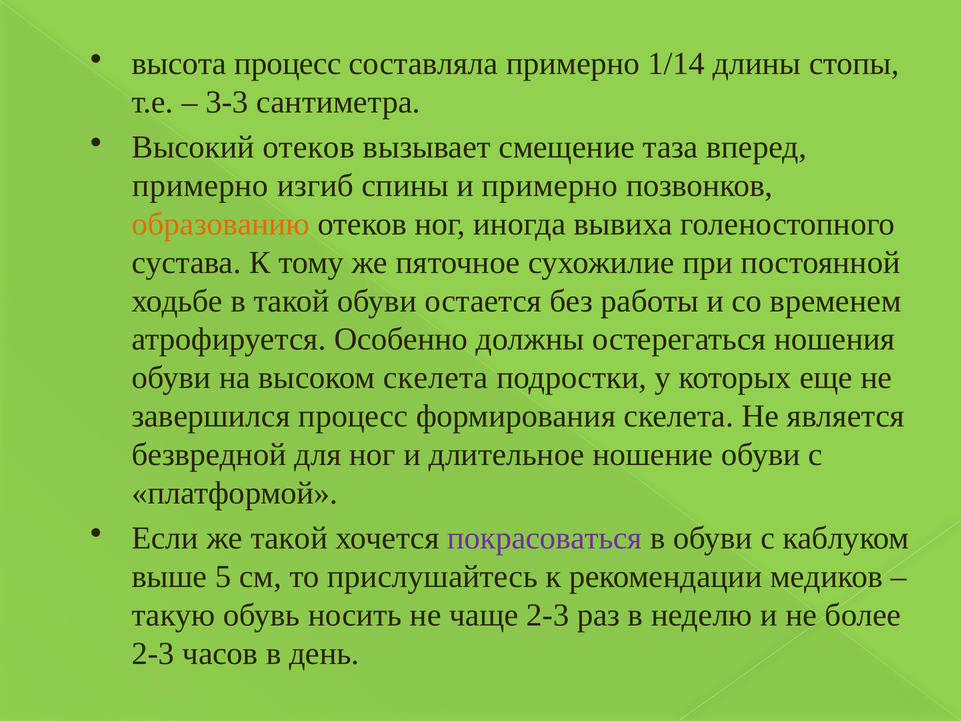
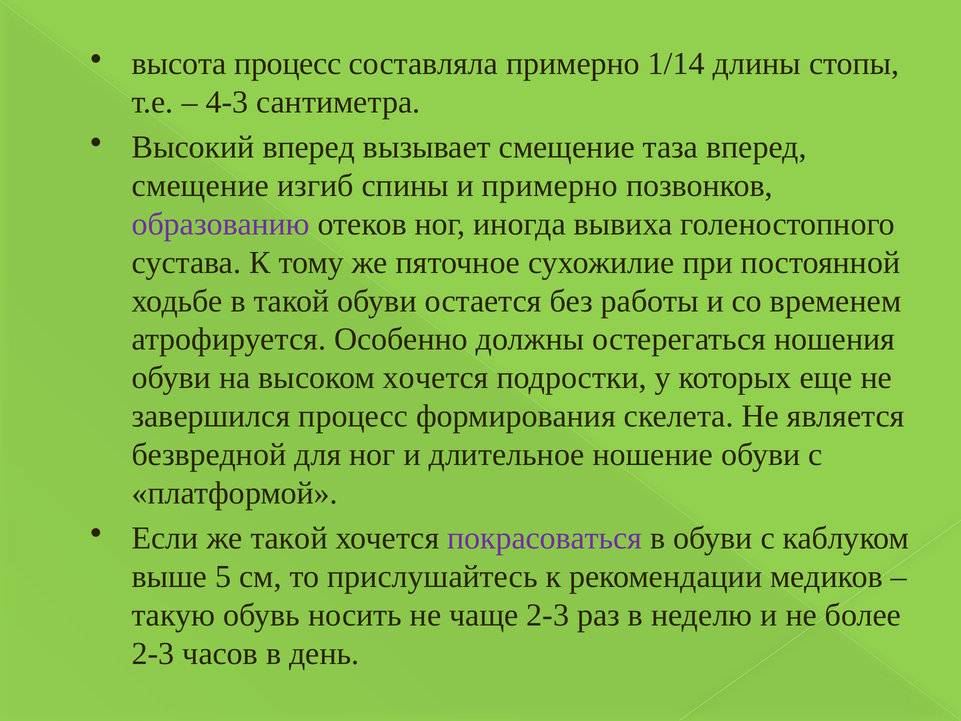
3-3: 3-3 -> 4-3
Высокий отеков: отеков -> вперед
примерно at (200, 186): примерно -> смещение
образованию colour: orange -> purple
высоком скелета: скелета -> хочется
